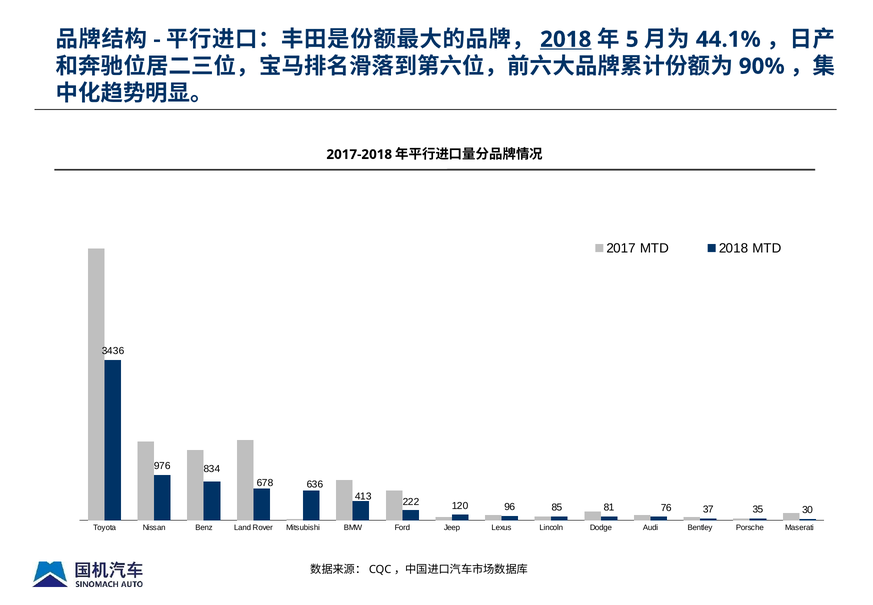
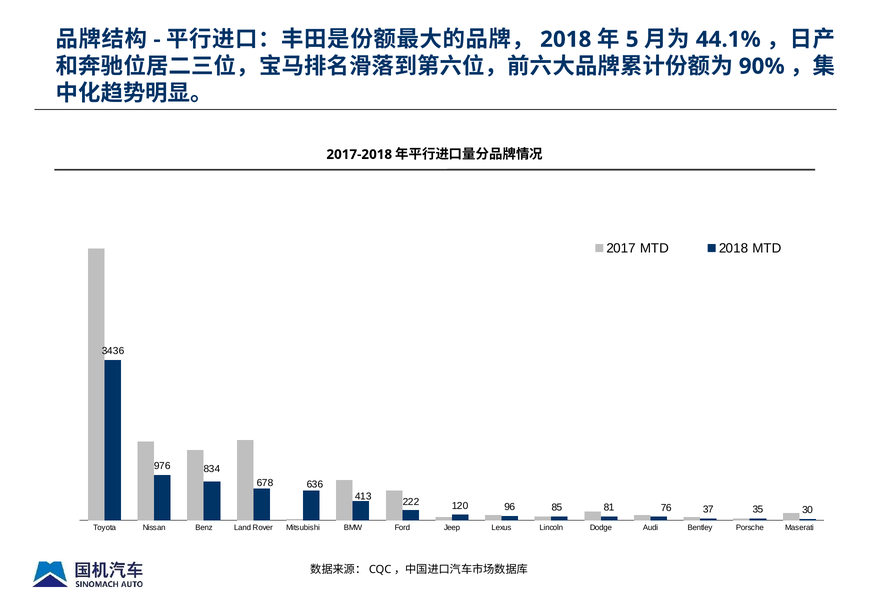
2018 at (566, 39) underline: present -> none
